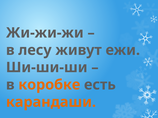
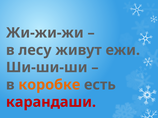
карандаши colour: orange -> red
